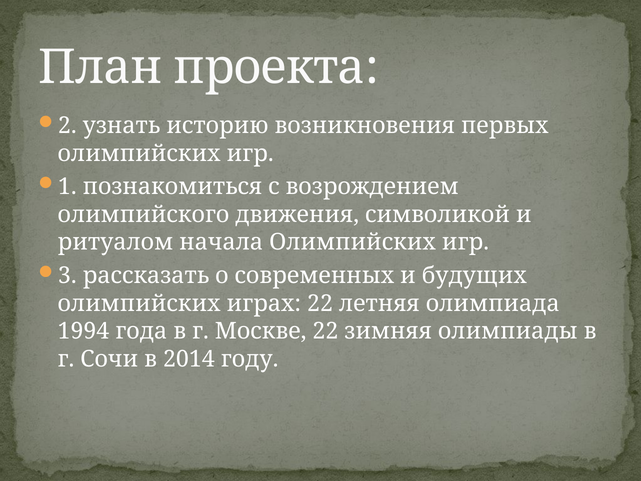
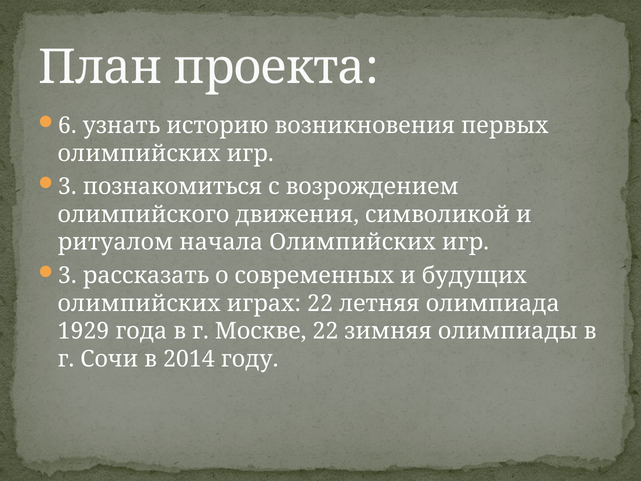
2: 2 -> 6
1 at (67, 187): 1 -> 3
1994: 1994 -> 1929
